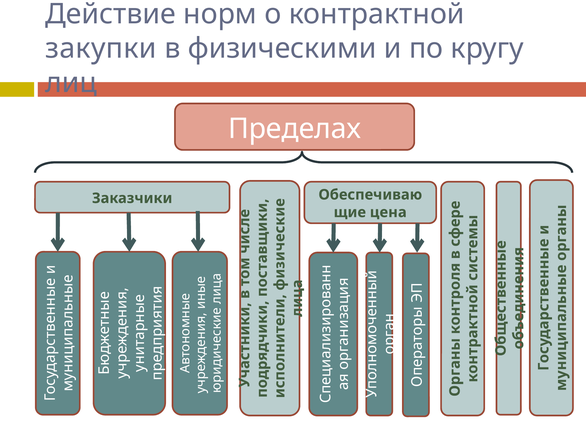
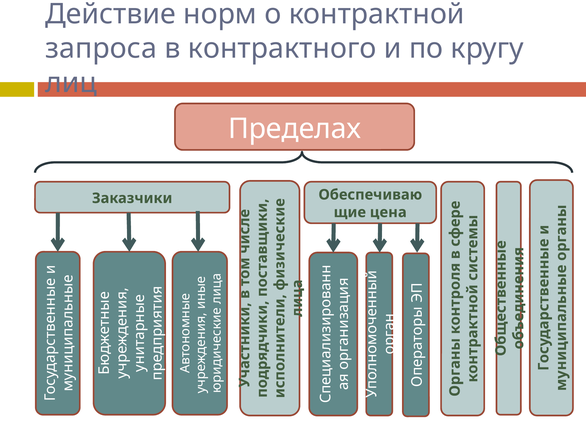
закупки: закупки -> запроса
физическими: физическими -> контрактного
